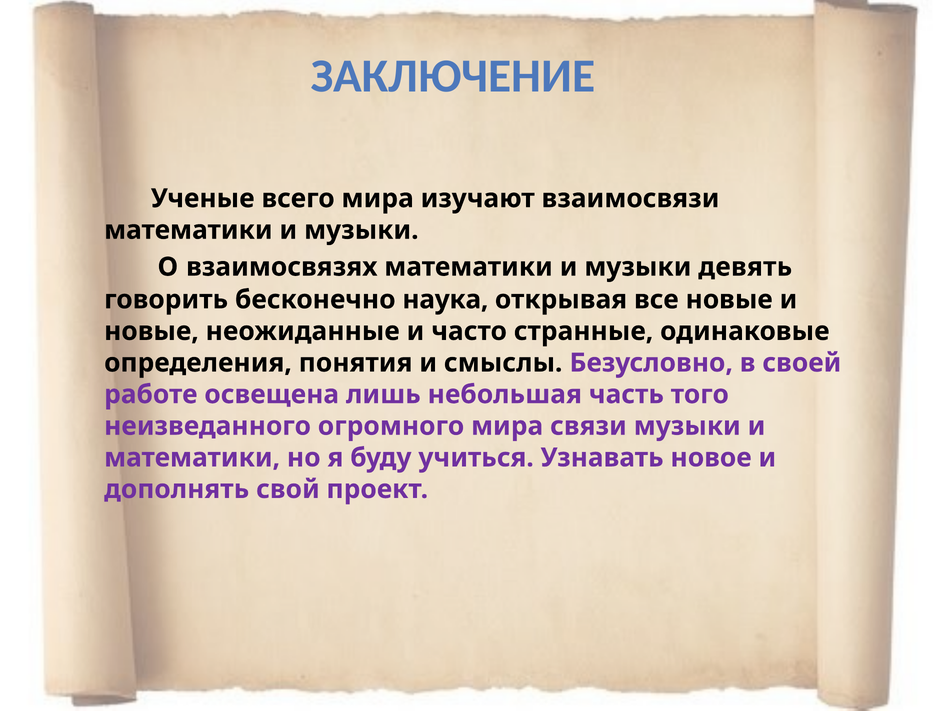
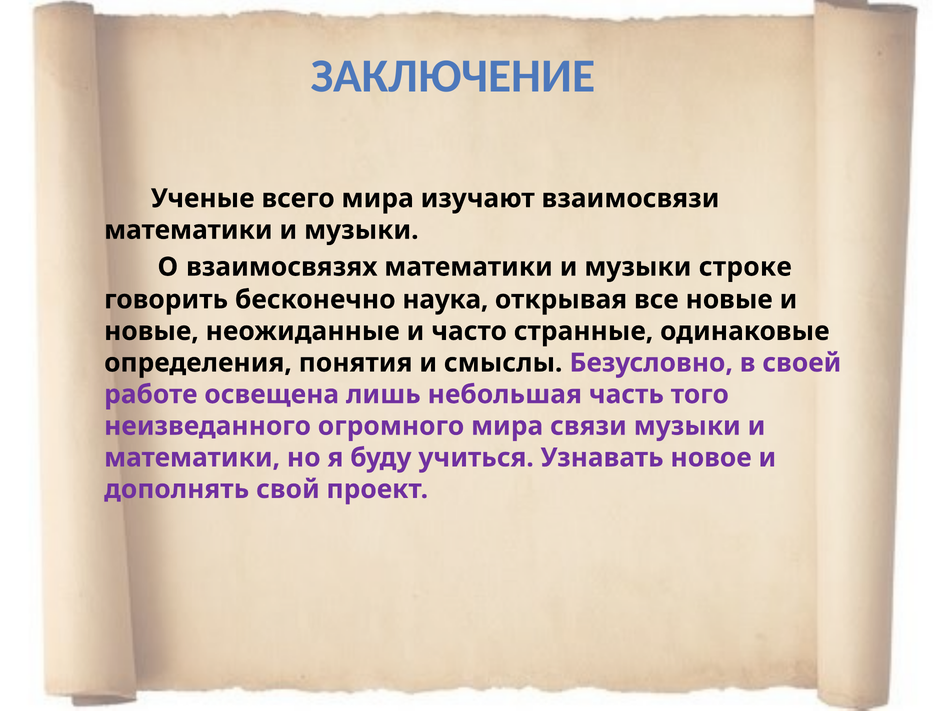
девять: девять -> строке
